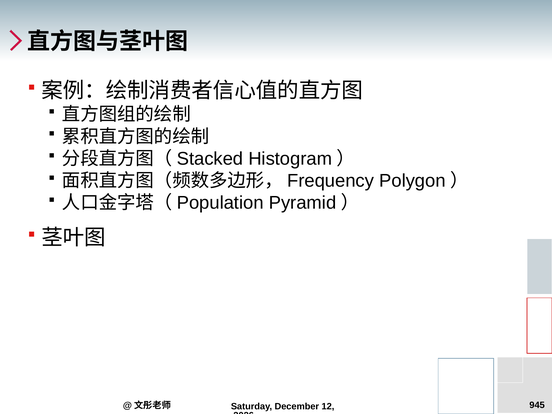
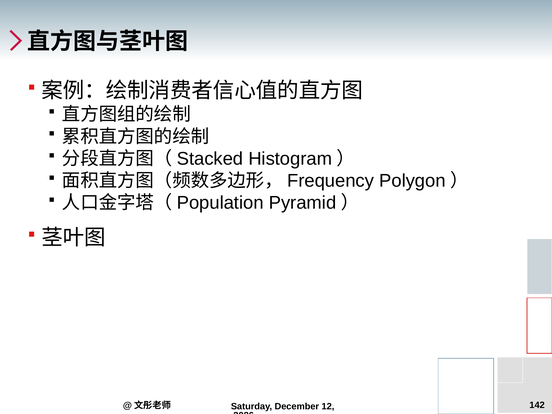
945: 945 -> 142
